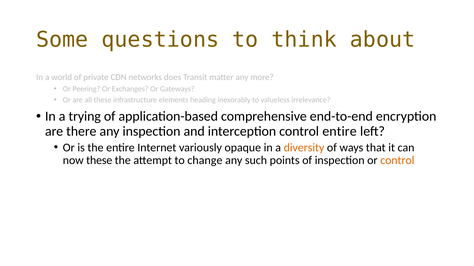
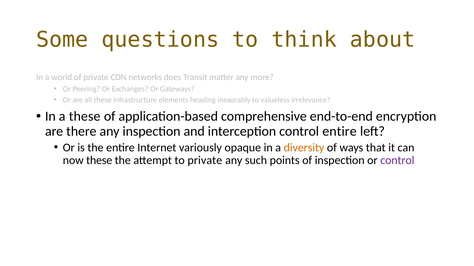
a trying: trying -> these
to change: change -> private
control at (397, 161) colour: orange -> purple
